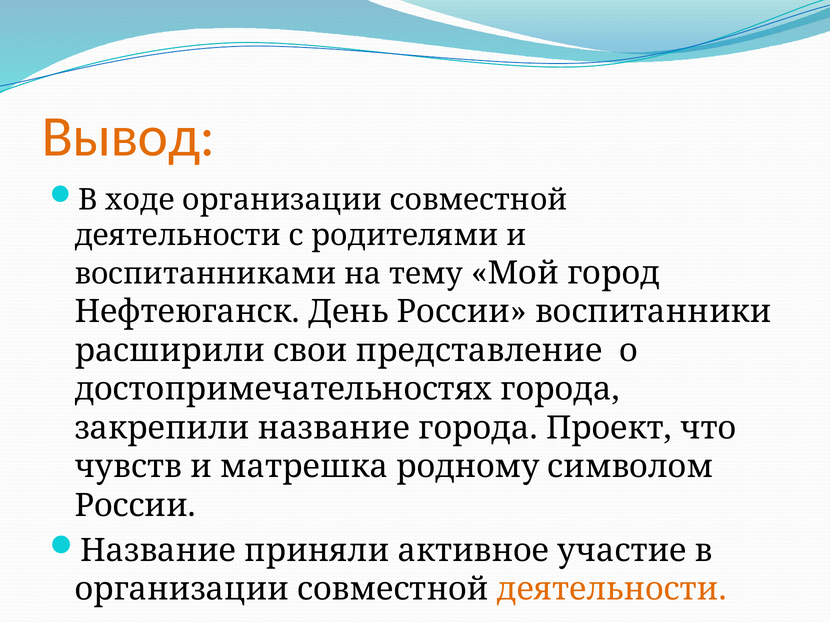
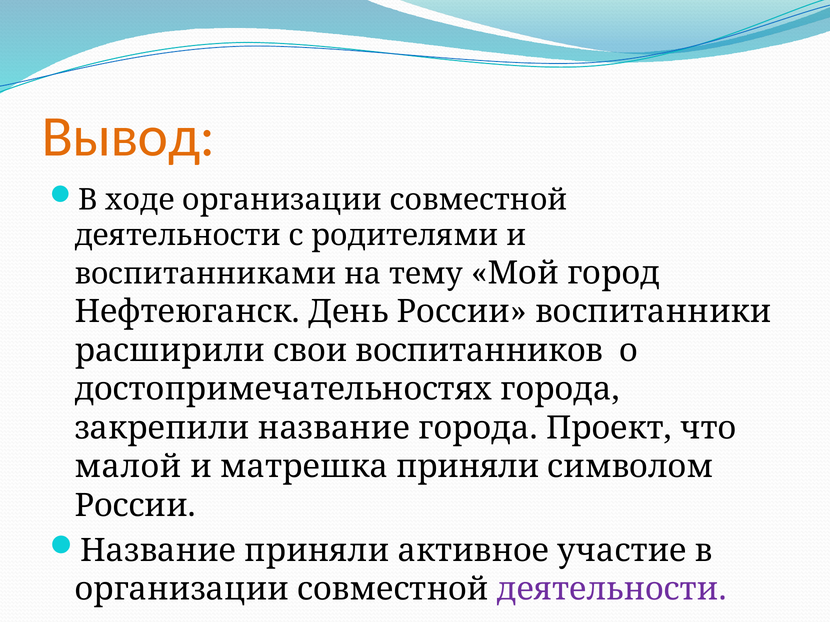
представление: представление -> воспитанников
чувств: чувств -> малой
матрешка родному: родному -> приняли
деятельности at (612, 590) colour: orange -> purple
